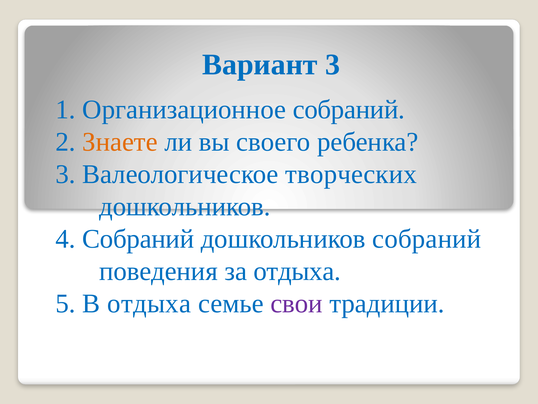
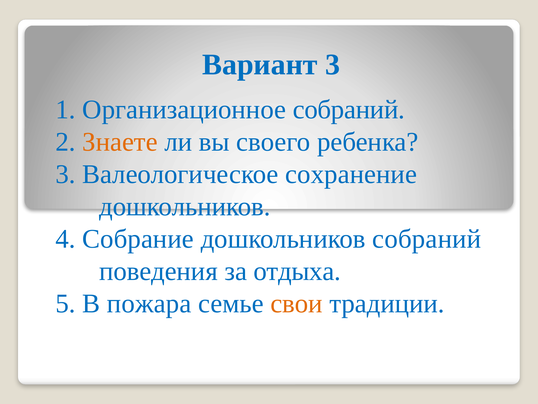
творческих: творческих -> сохранение
4 Собраний: Собраний -> Собрание
В отдыха: отдыха -> пожара
свои colour: purple -> orange
